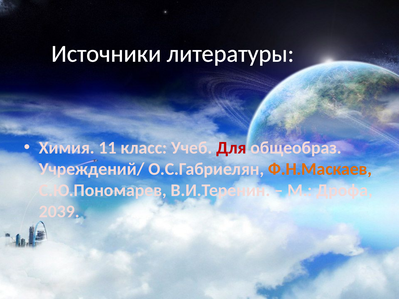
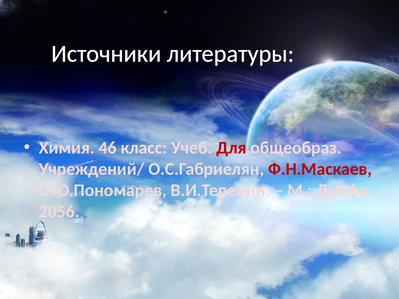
11: 11 -> 46
Ф.Н.Маскаев colour: orange -> red
2039: 2039 -> 2056
